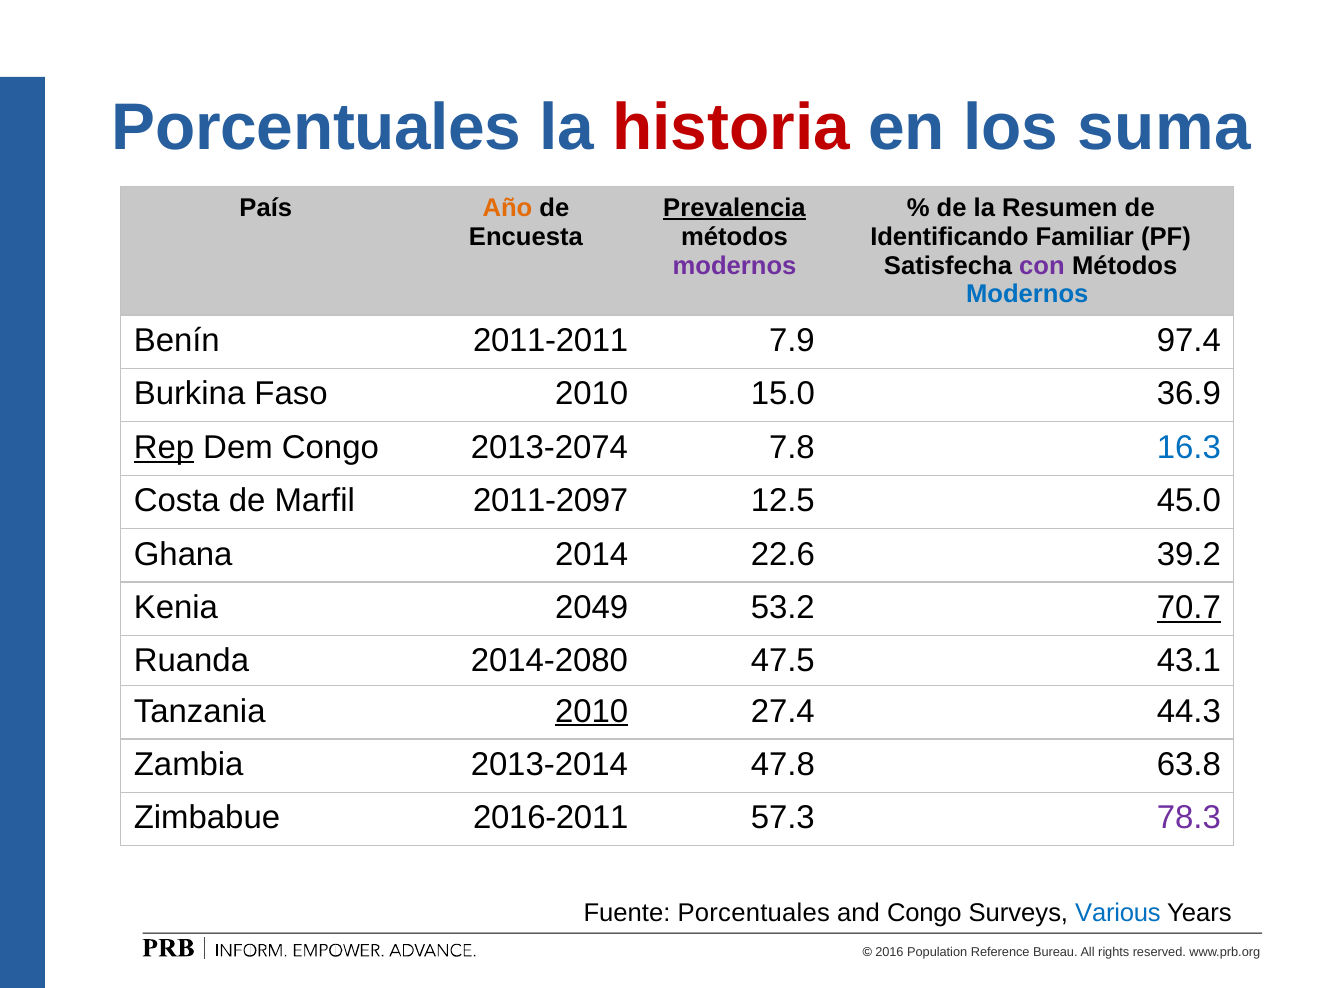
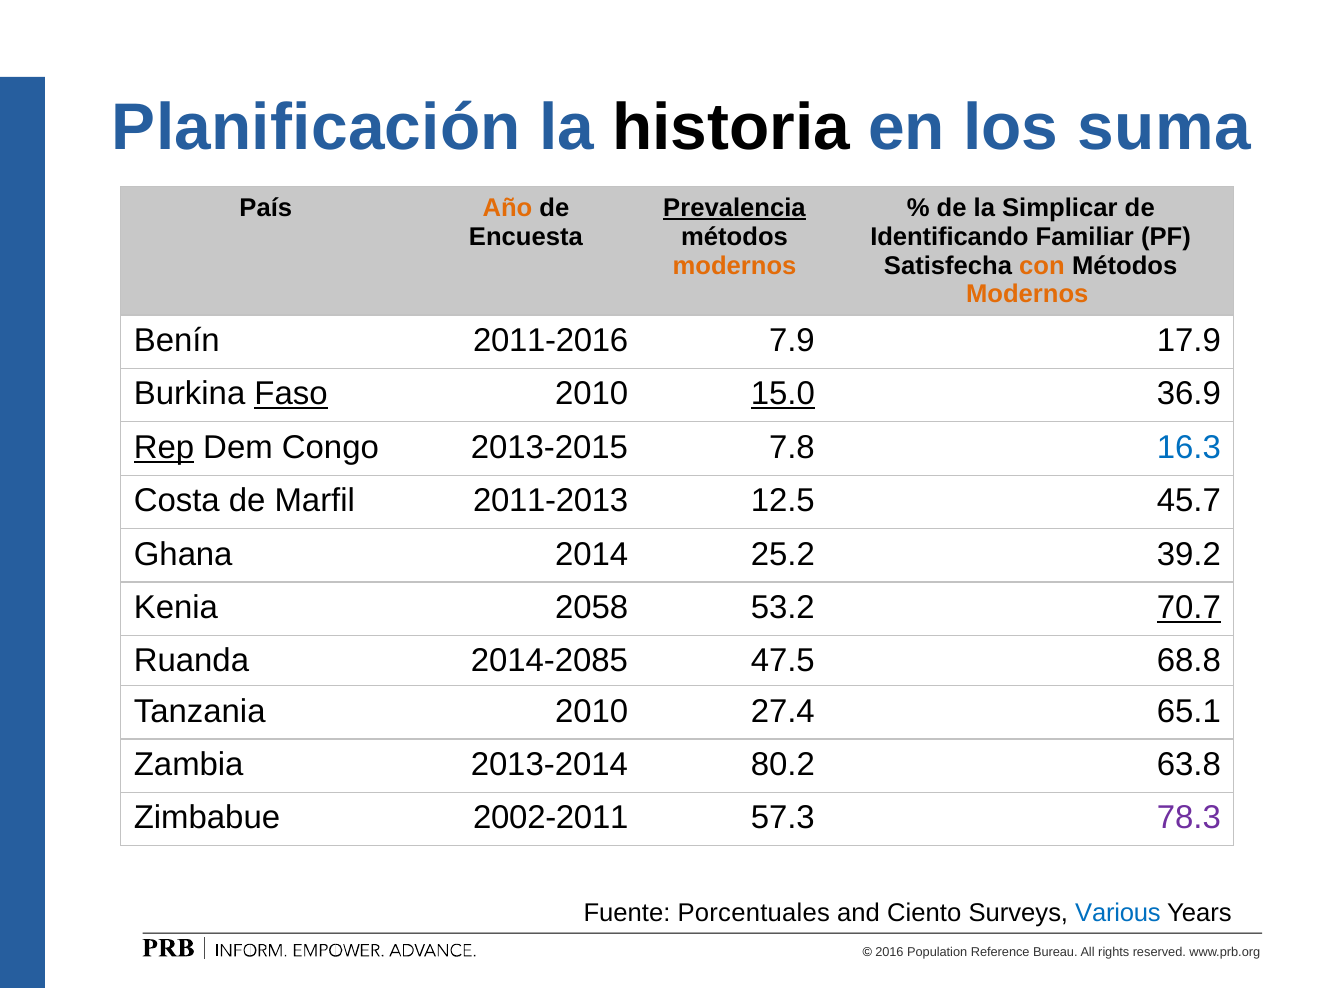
Porcentuales at (317, 128): Porcentuales -> Planificación
historia colour: red -> black
Resumen: Resumen -> Simplicar
modernos at (735, 266) colour: purple -> orange
con colour: purple -> orange
Modernos at (1027, 294) colour: blue -> orange
2011-2011: 2011-2011 -> 2011-2016
97.4: 97.4 -> 17.9
Faso underline: none -> present
15.0 underline: none -> present
2013-2074: 2013-2074 -> 2013-2015
2011-2097: 2011-2097 -> 2011-2013
45.0: 45.0 -> 45.7
22.6: 22.6 -> 25.2
2049: 2049 -> 2058
2014-2080: 2014-2080 -> 2014-2085
43.1: 43.1 -> 68.8
2010 at (592, 711) underline: present -> none
44.3: 44.3 -> 65.1
47.8: 47.8 -> 80.2
2016-2011: 2016-2011 -> 2002-2011
and Congo: Congo -> Ciento
